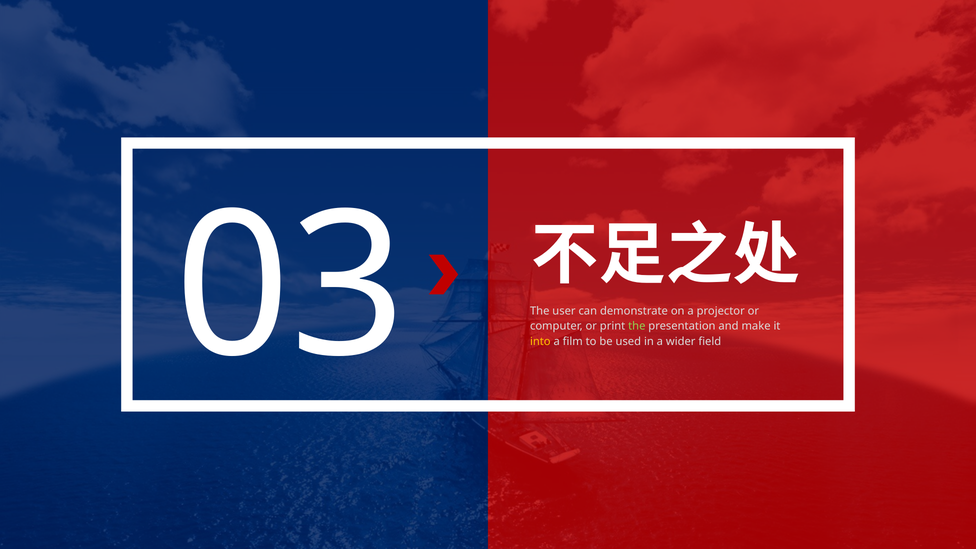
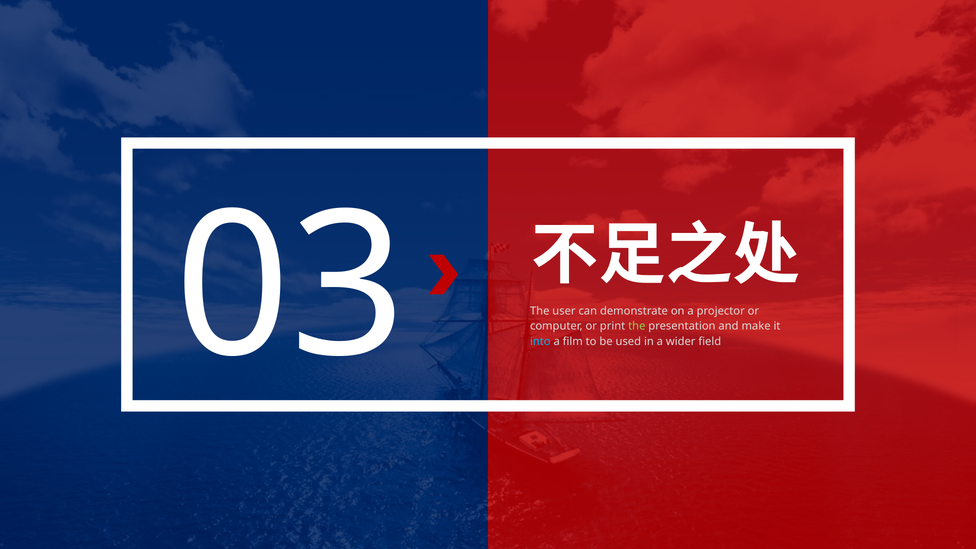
into colour: yellow -> light blue
